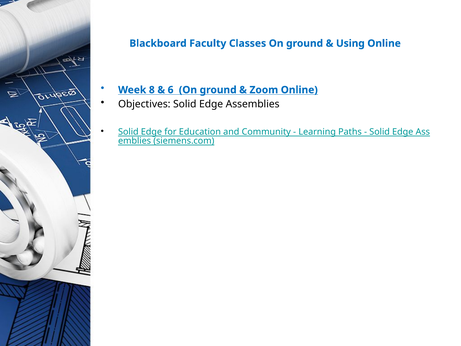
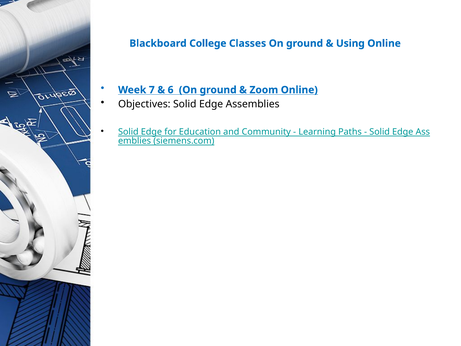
Faculty: Faculty -> College
8: 8 -> 7
